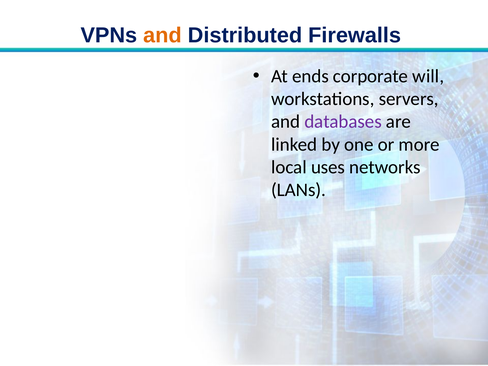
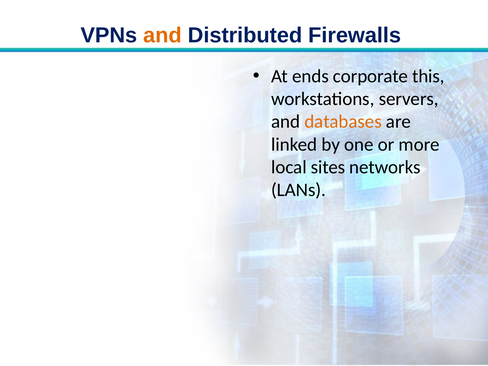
will: will -> this
databases colour: purple -> orange
uses: uses -> sites
